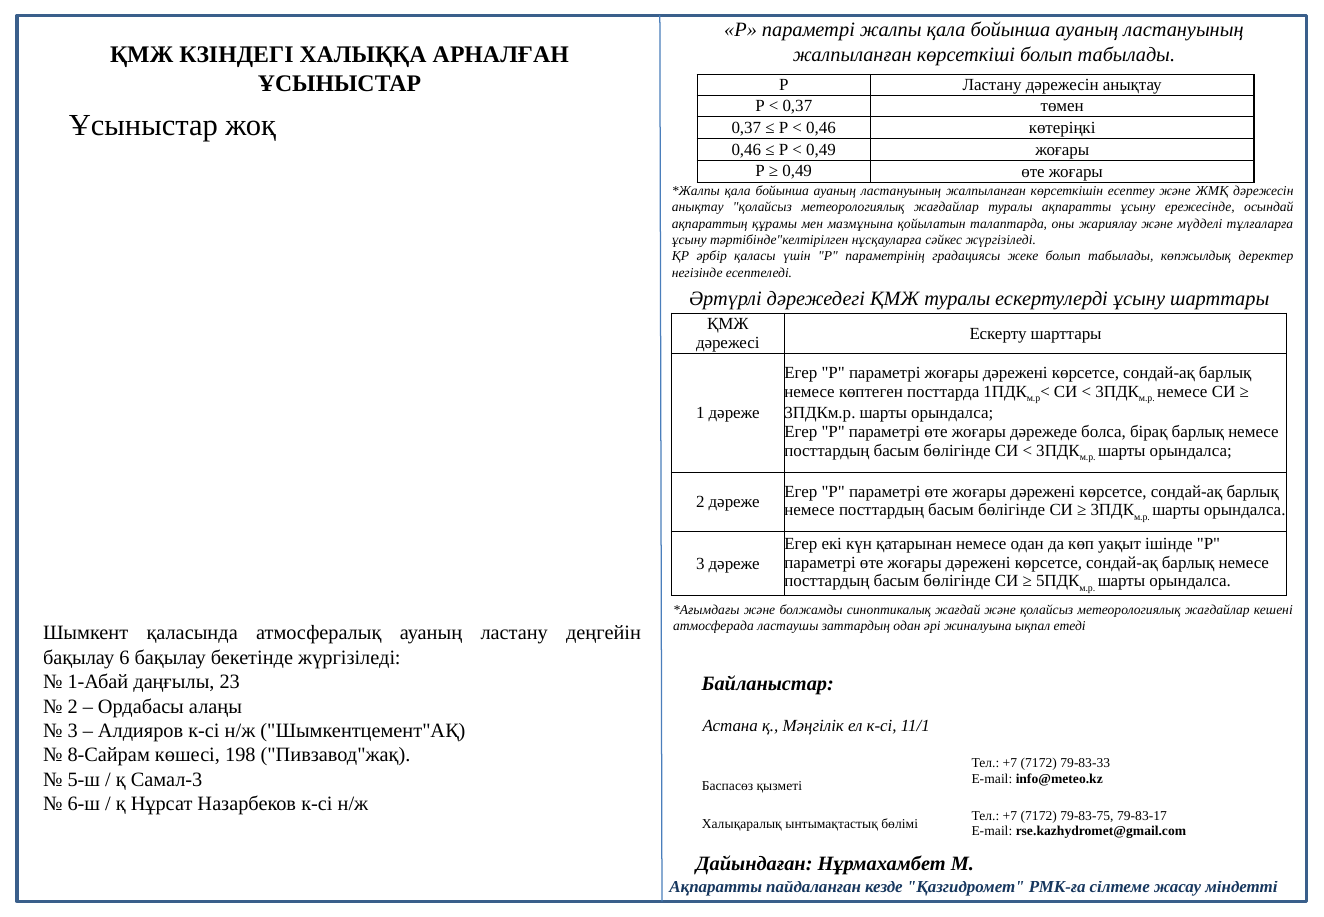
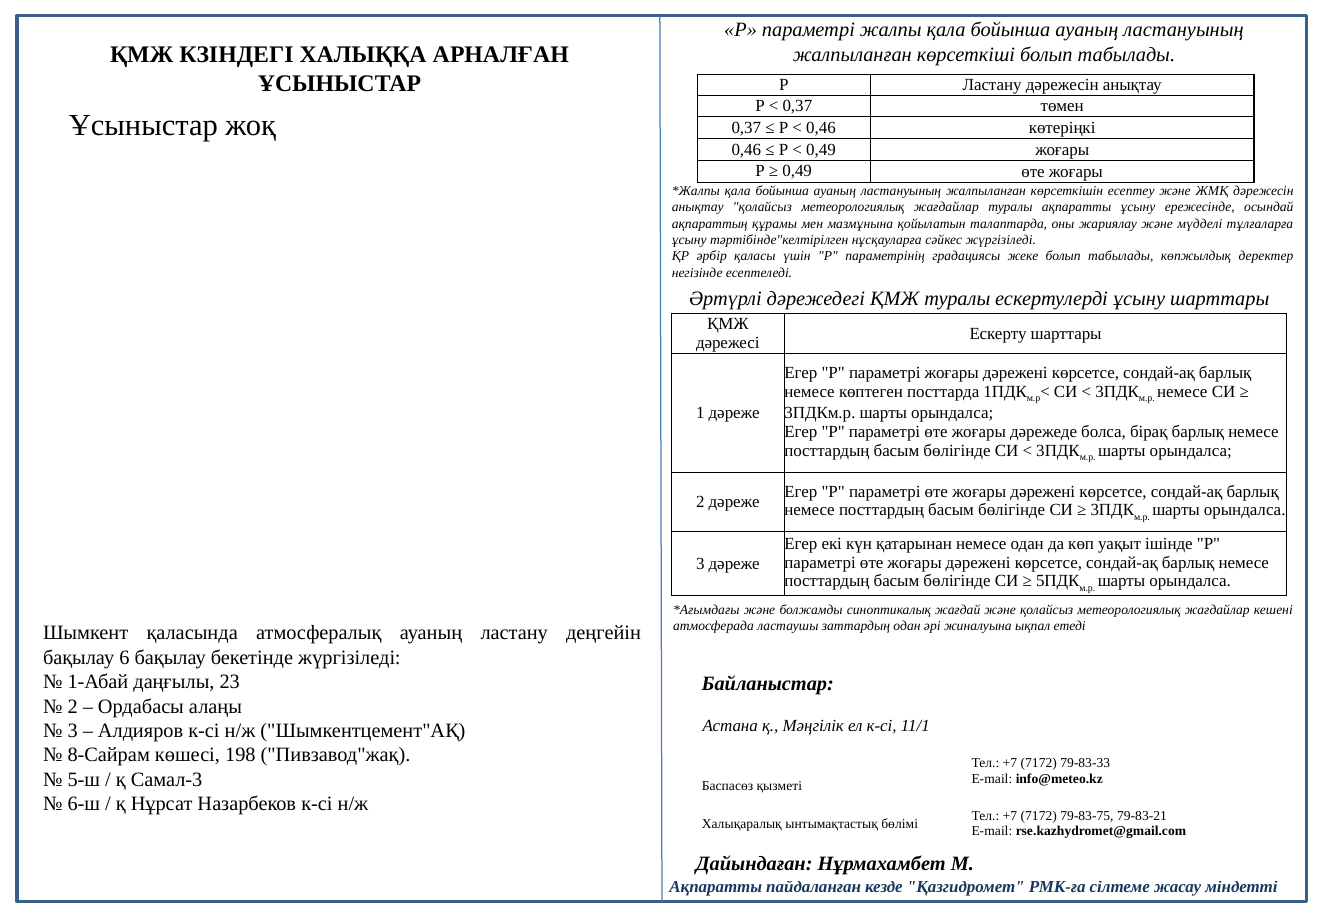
79-83-17: 79-83-17 -> 79-83-21
